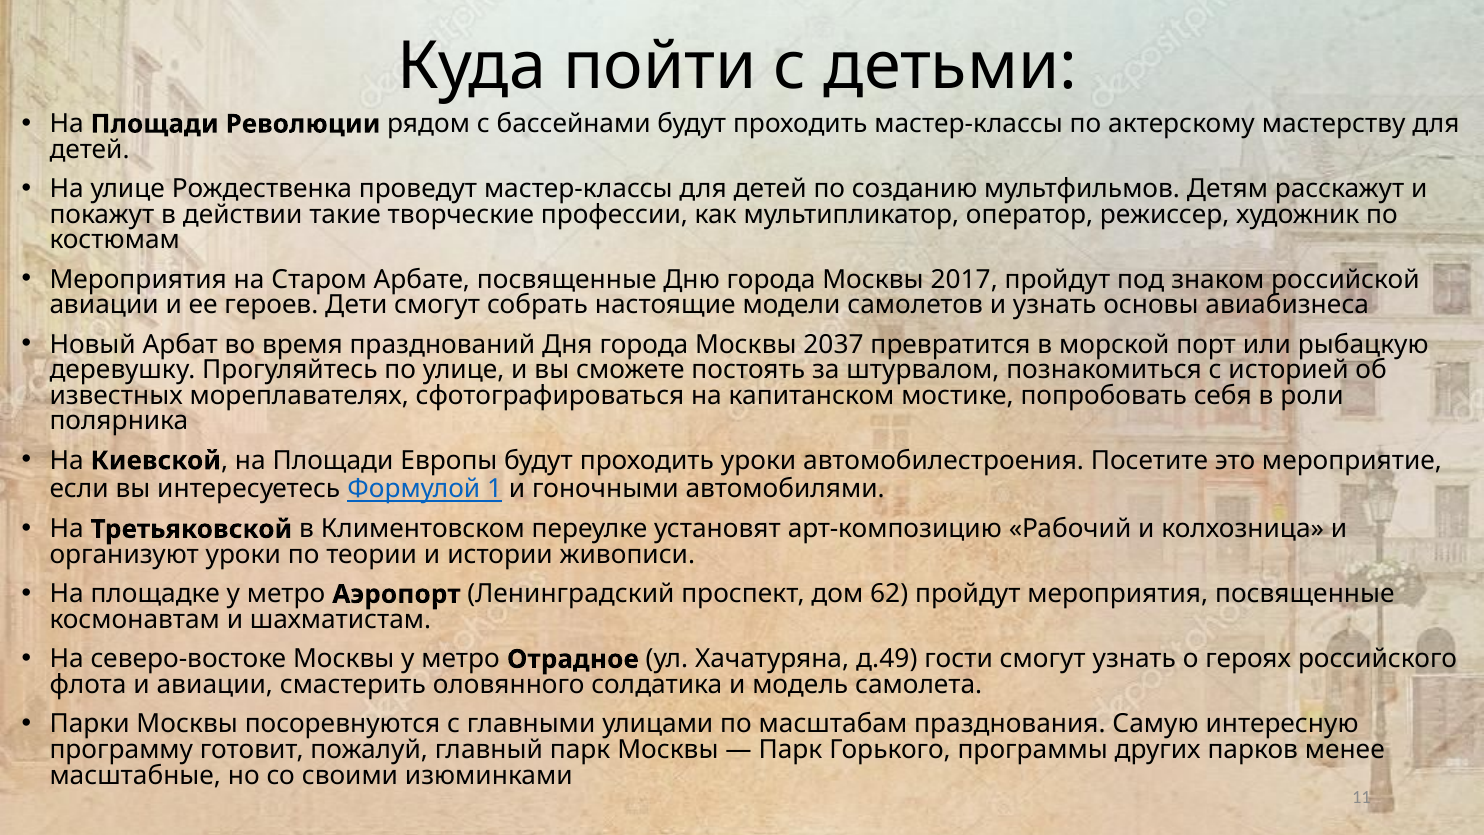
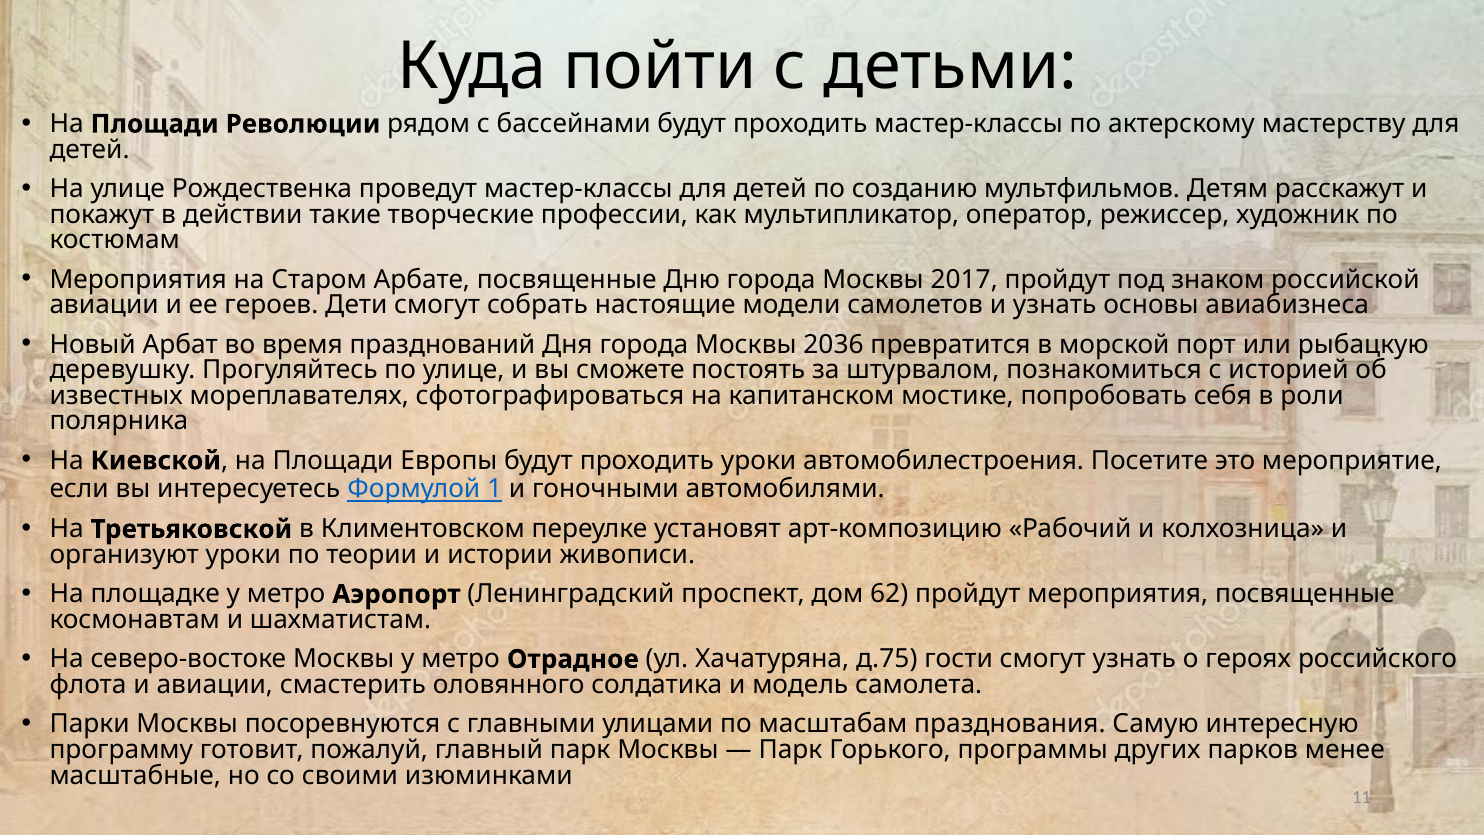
2037: 2037 -> 2036
д.49: д.49 -> д.75
